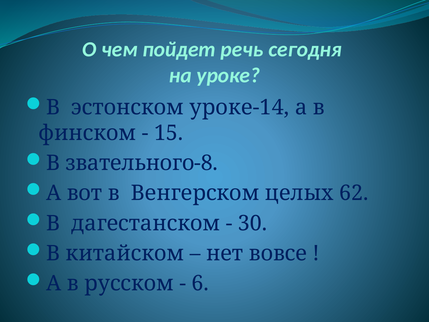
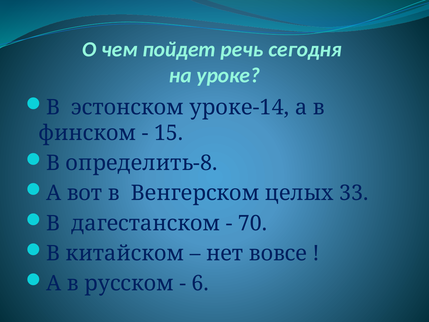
звательного-8: звательного-8 -> определить-8
62: 62 -> 33
30: 30 -> 70
